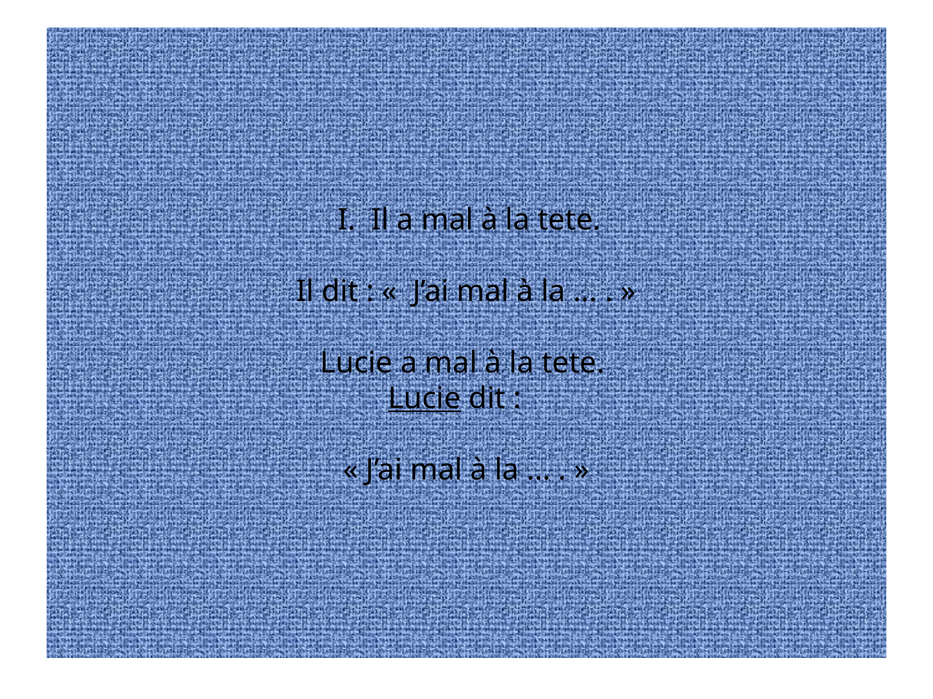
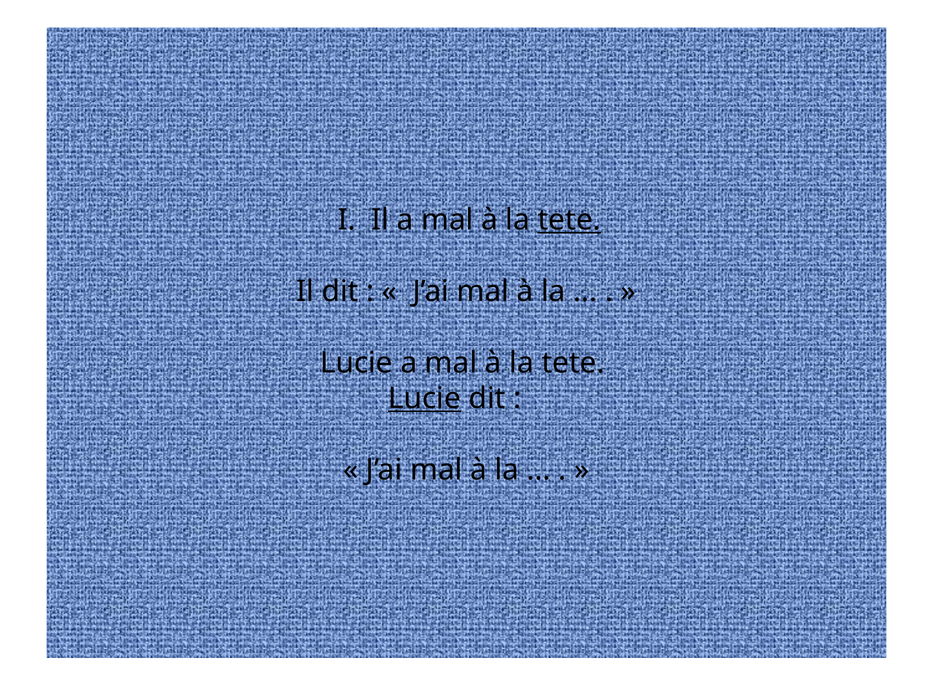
tete at (569, 220) underline: none -> present
